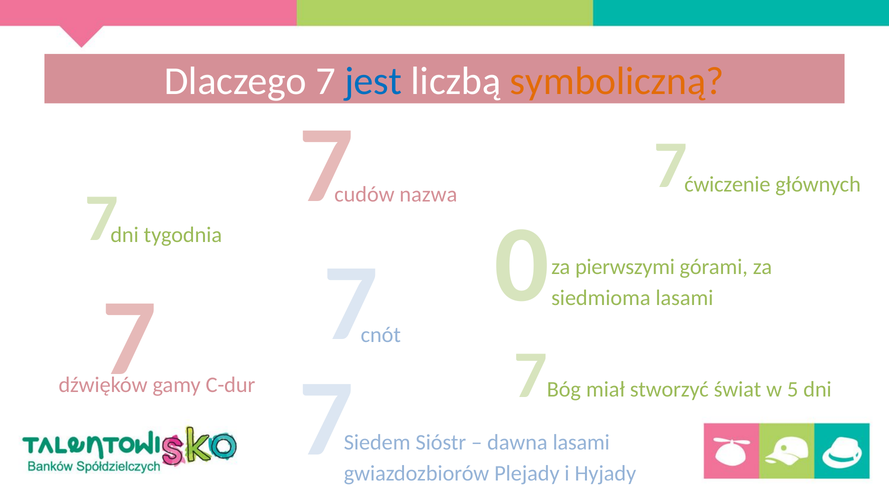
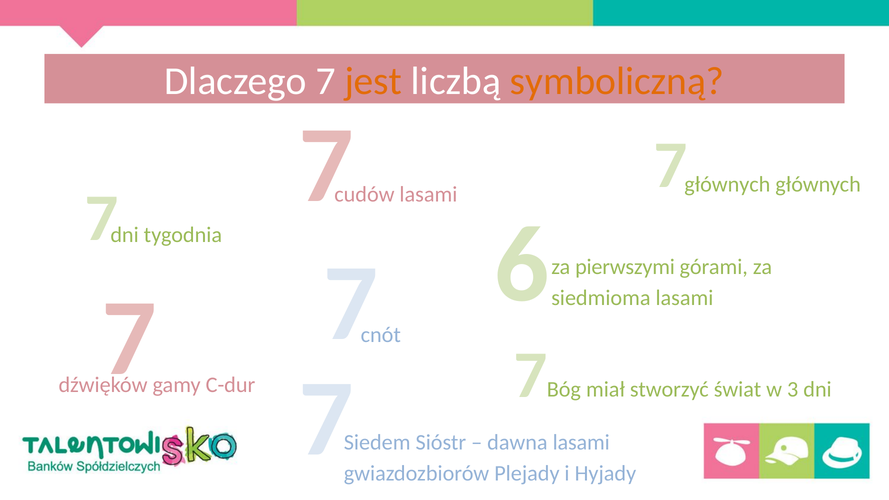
jest colour: blue -> orange
ćwiczenie at (727, 184): ćwiczenie -> głównych
cudów nazwa: nazwa -> lasami
0: 0 -> 6
5: 5 -> 3
